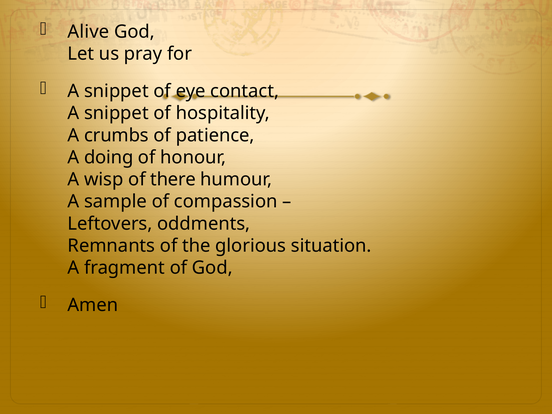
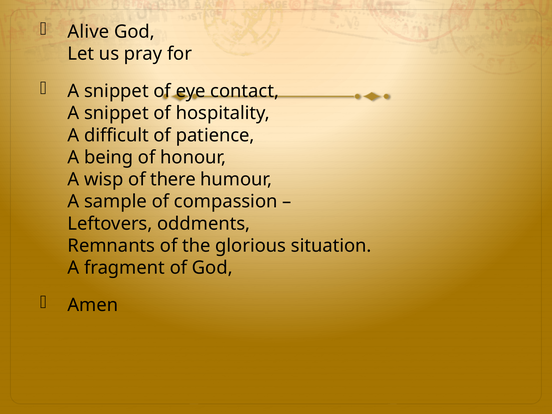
crumbs: crumbs -> difficult
doing: doing -> being
